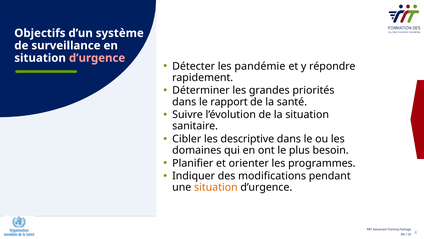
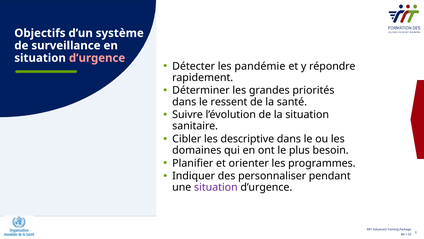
rapport: rapport -> ressent
modifications: modifications -> personnaliser
situation at (216, 187) colour: orange -> purple
